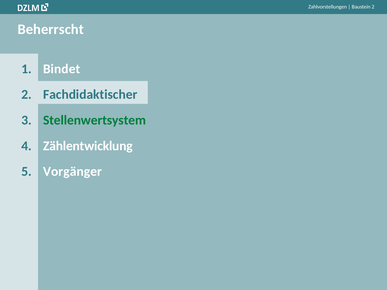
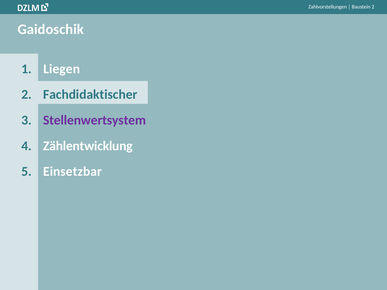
Beherrscht: Beherrscht -> Gaidoschik
Bindet: Bindet -> Liegen
Stellenwertsystem colour: green -> purple
Vorgänger: Vorgänger -> Einsetzbar
